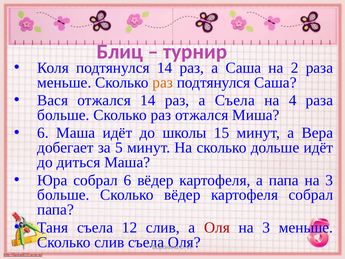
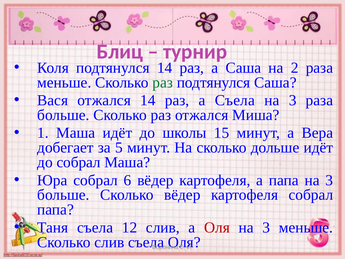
раз at (163, 82) colour: orange -> green
4 at (293, 100): 4 -> 3
6 at (43, 133): 6 -> 1
до диться: диться -> собрал
